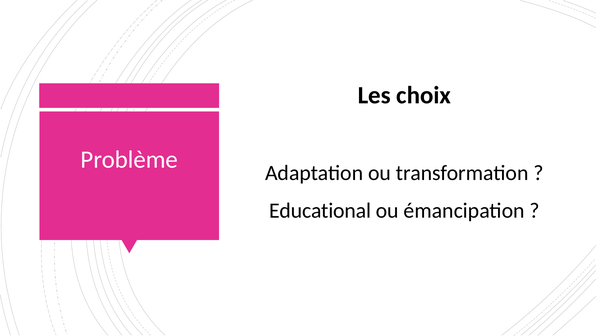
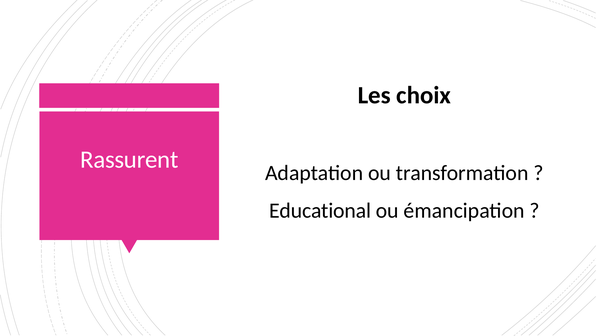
Problème: Problème -> Rassurent
